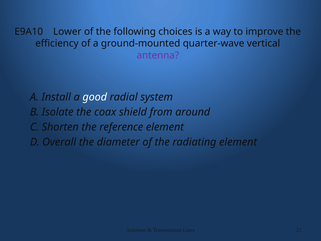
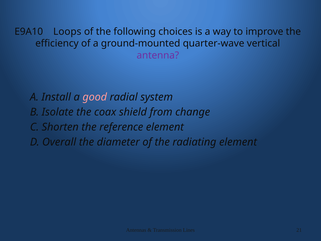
Lower: Lower -> Loops
good colour: white -> pink
around: around -> change
